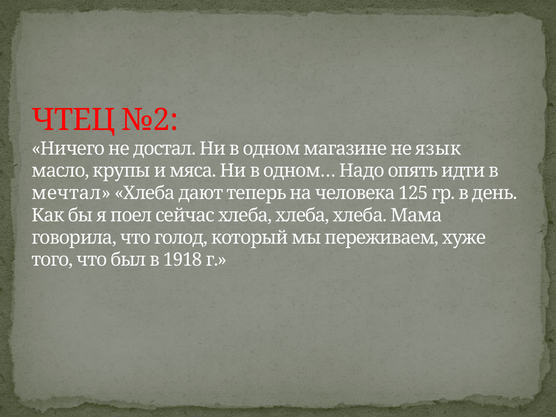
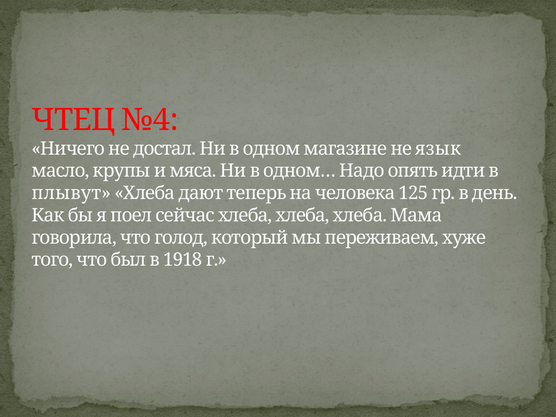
№2: №2 -> №4
мечтал: мечтал -> плывут
